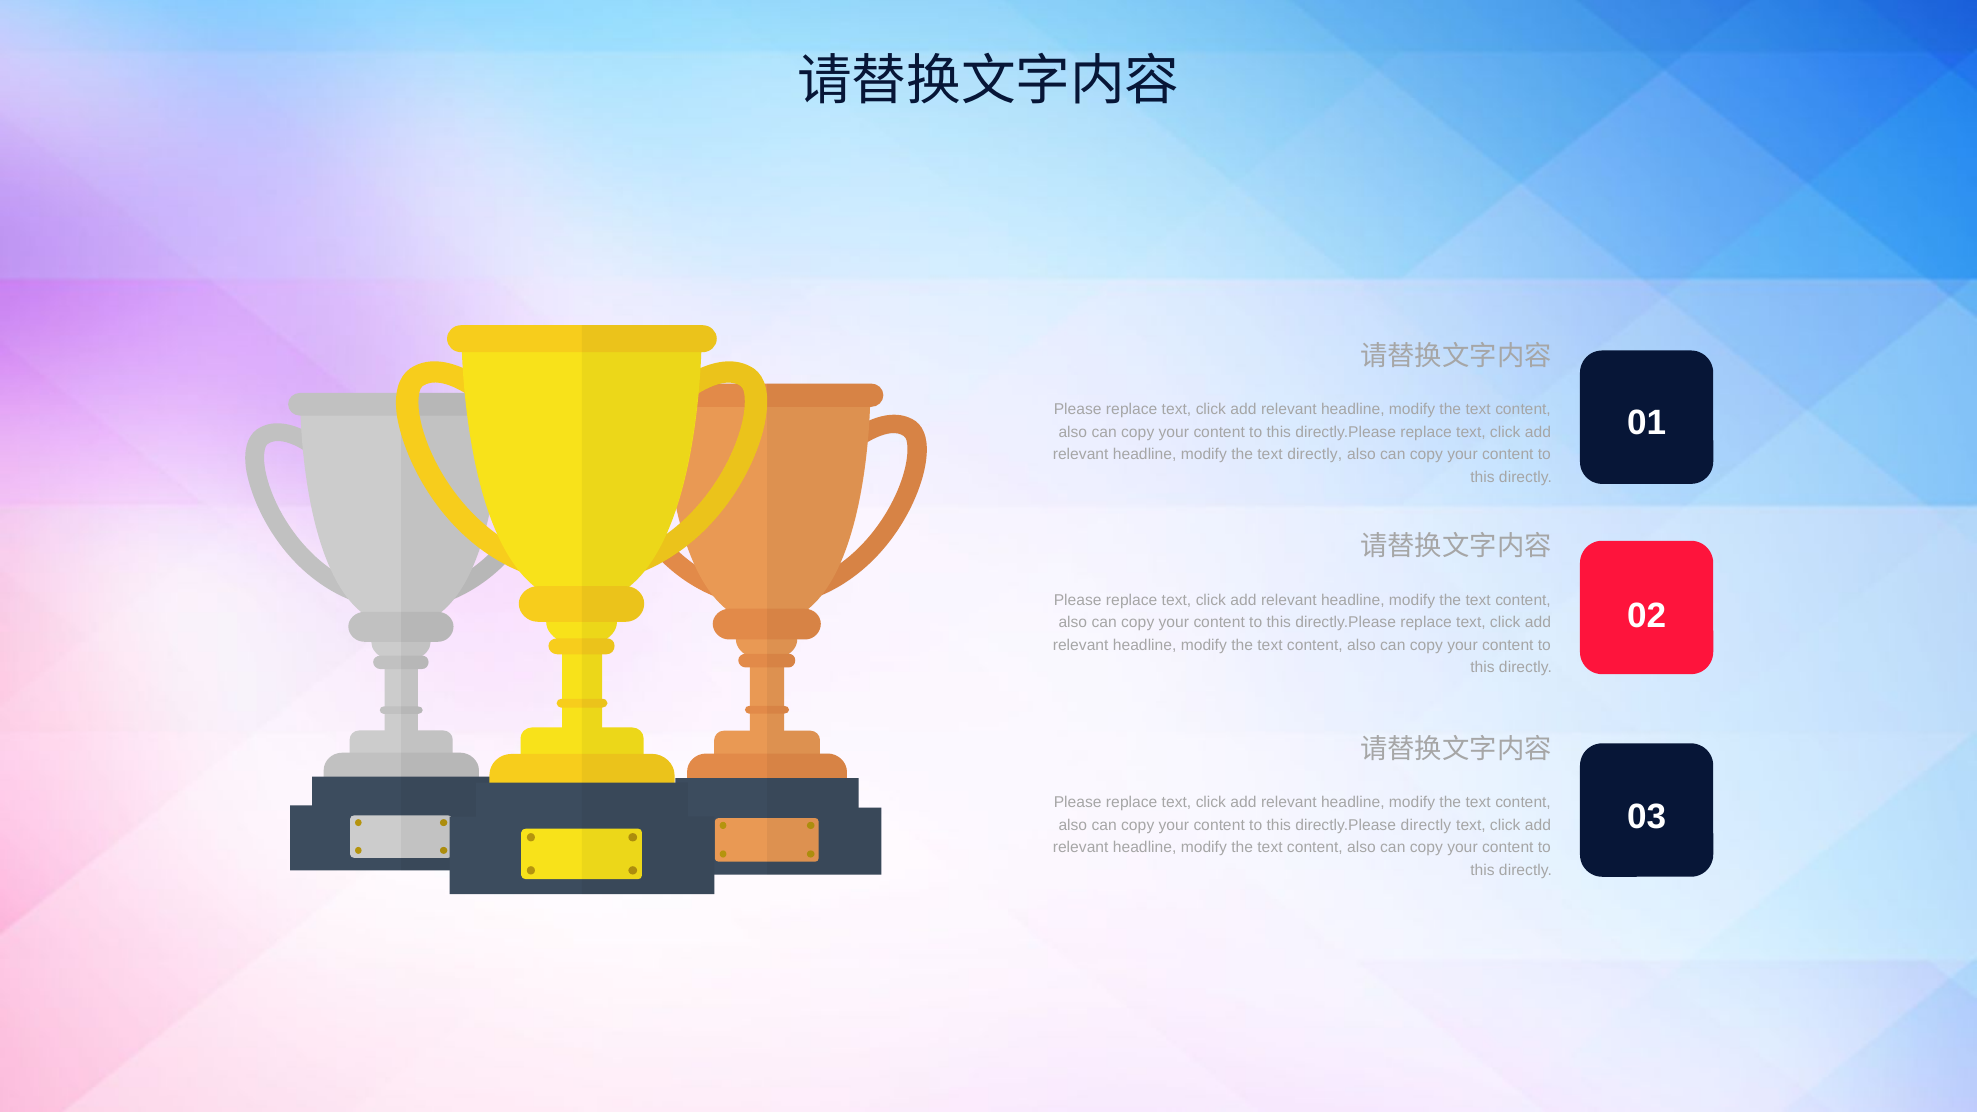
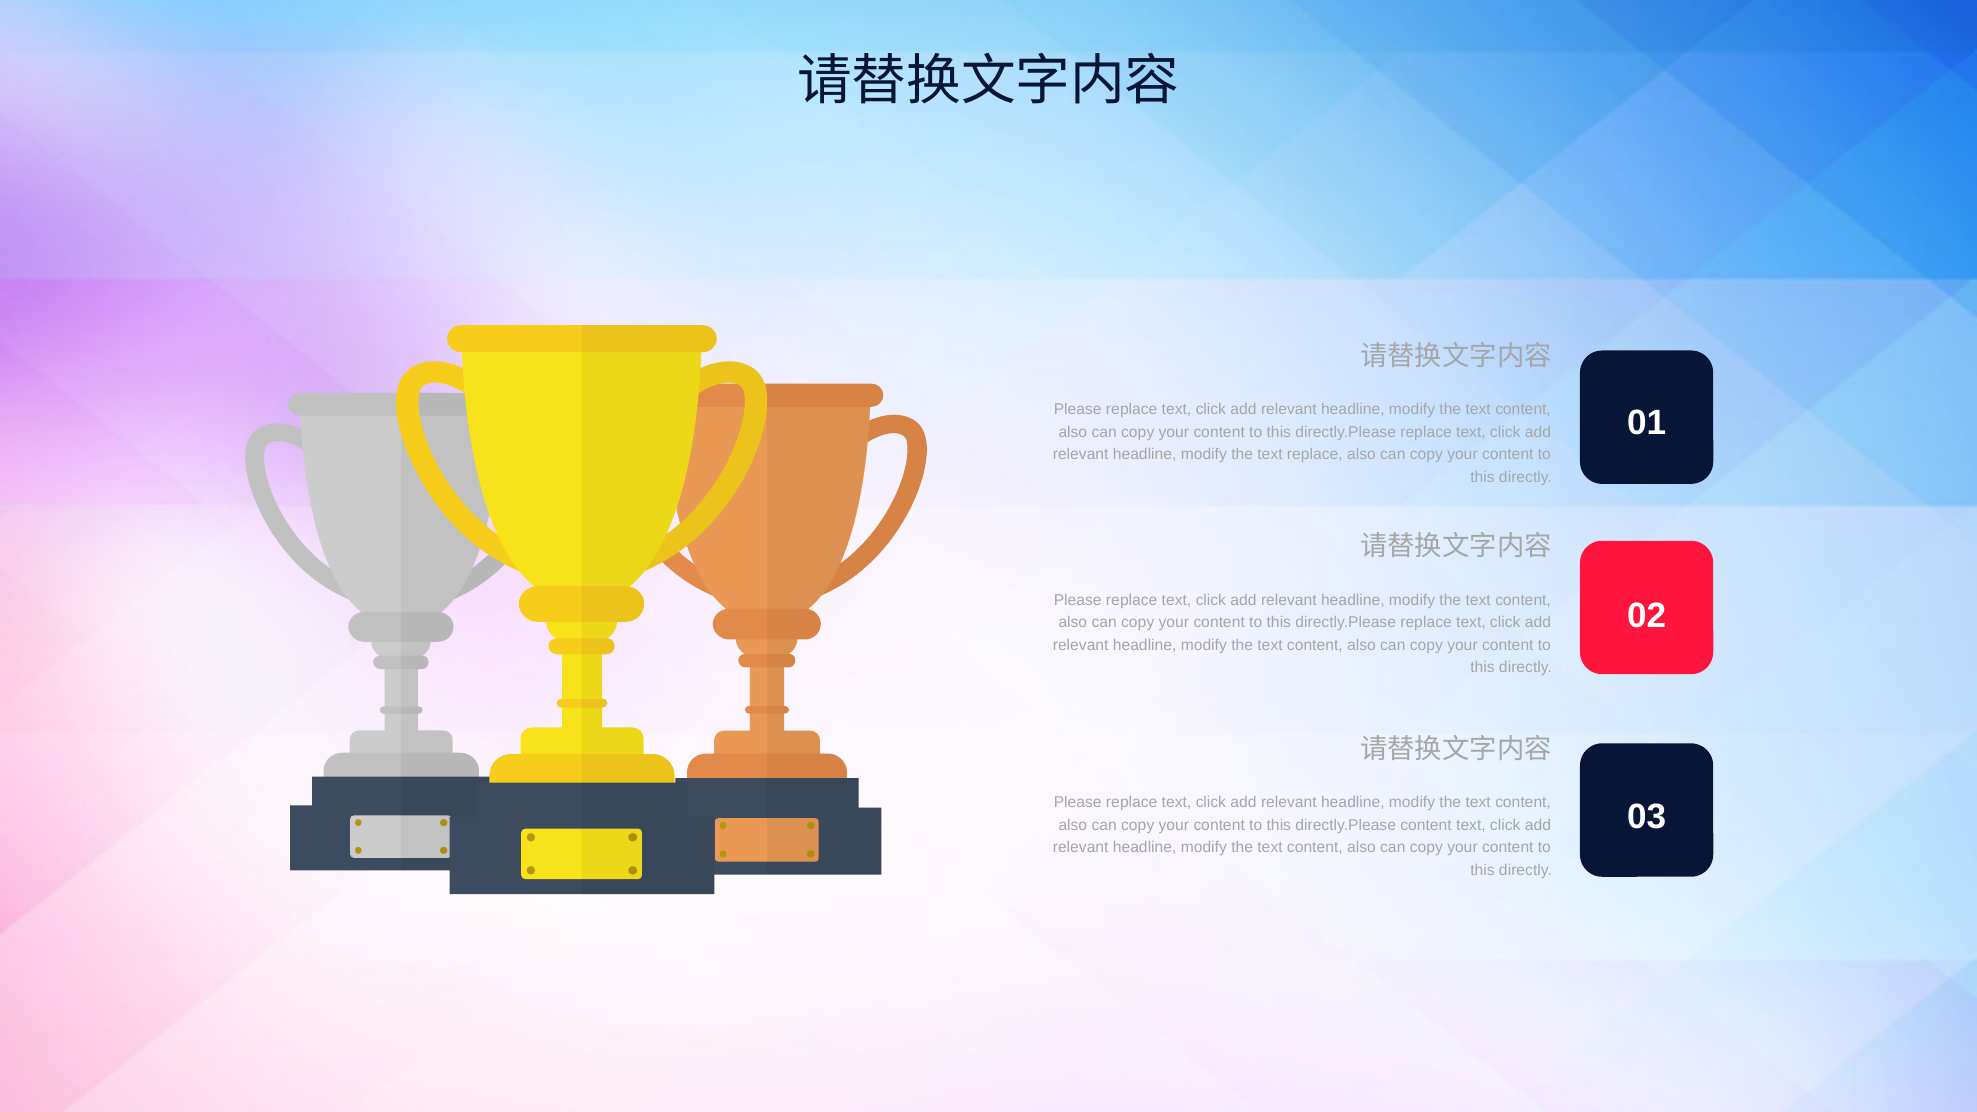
text directly: directly -> replace
directly.Please directly: directly -> content
